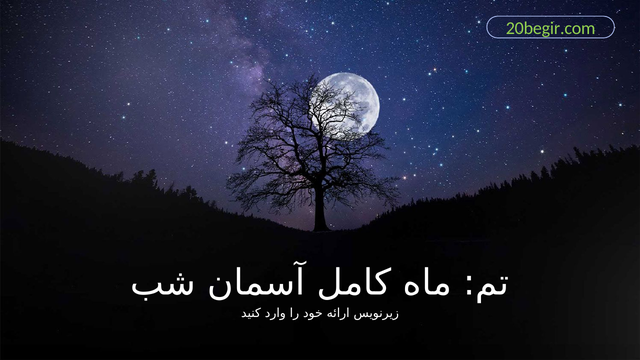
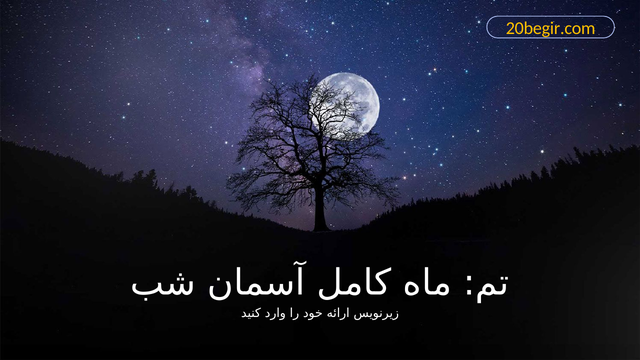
20begir.com colour: light green -> yellow
